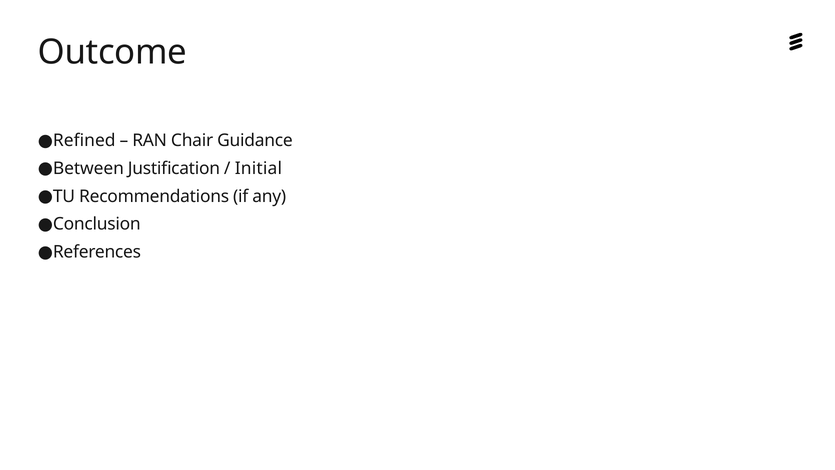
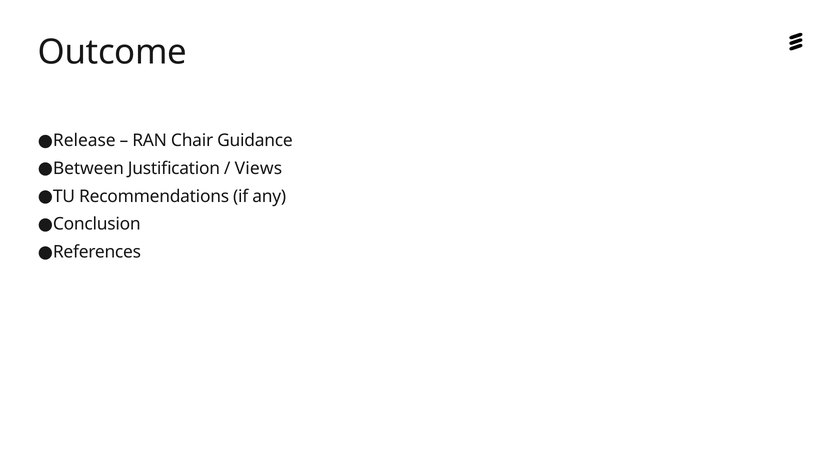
Refined: Refined -> Release
Initial: Initial -> Views
